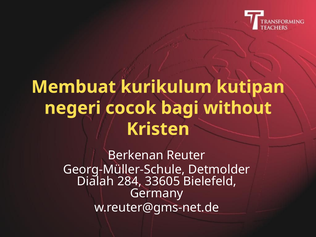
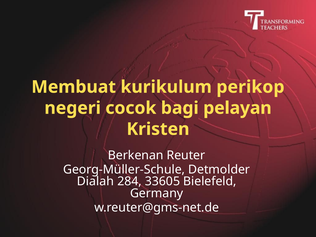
kutipan: kutipan -> perikop
without: without -> pelayan
